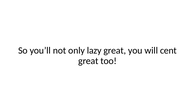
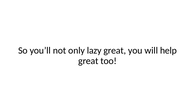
cent: cent -> help
